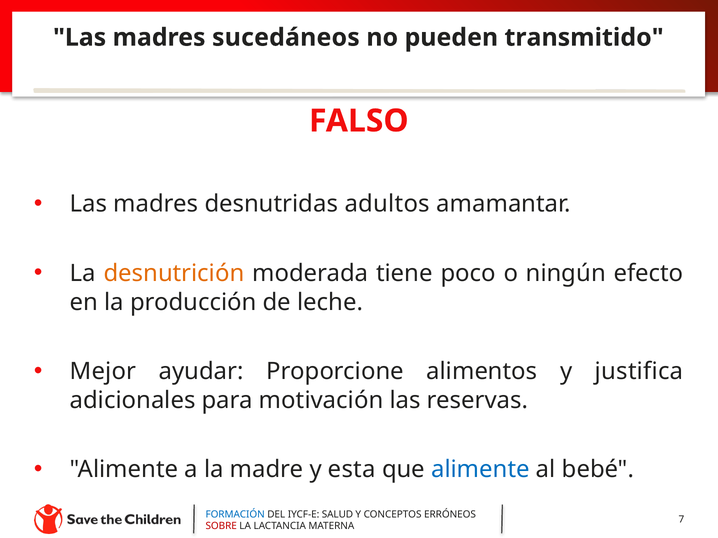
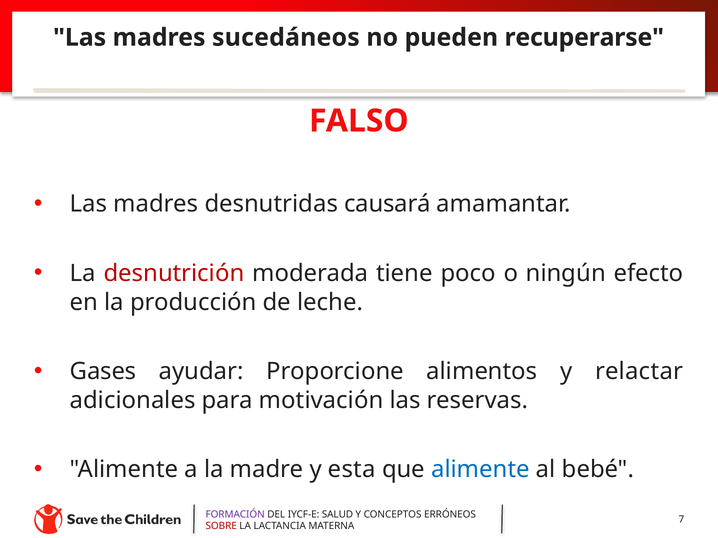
transmitido: transmitido -> recuperarse
adultos: adultos -> causará
desnutrición colour: orange -> red
Mejor: Mejor -> Gases
justifica: justifica -> relactar
FORMACIÓN colour: blue -> purple
